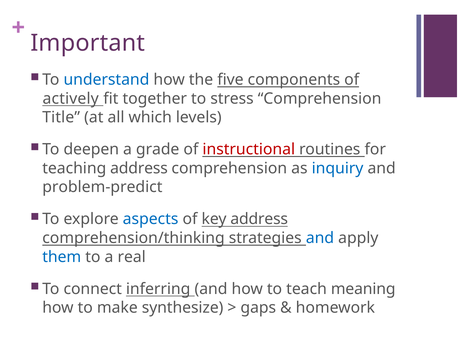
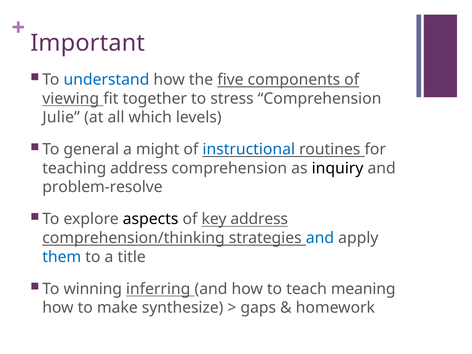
actively: actively -> viewing
Title: Title -> Julie
deepen: deepen -> general
grade: grade -> might
instructional colour: red -> blue
inquiry colour: blue -> black
problem-predict: problem-predict -> problem-resolve
aspects colour: blue -> black
real: real -> title
connect: connect -> winning
